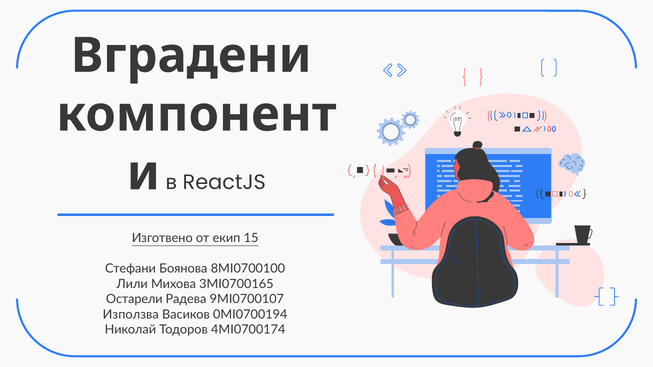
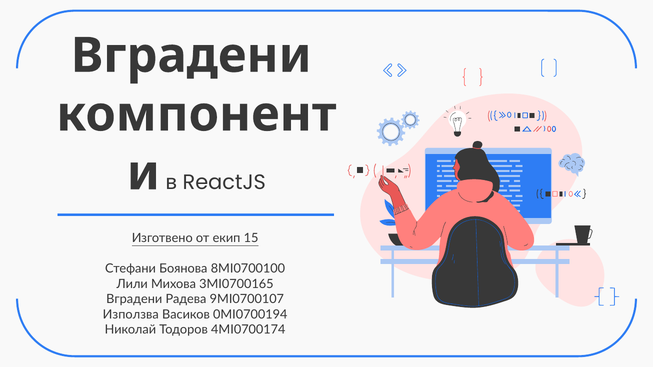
Остарели at (134, 299): Остарели -> Вградени
